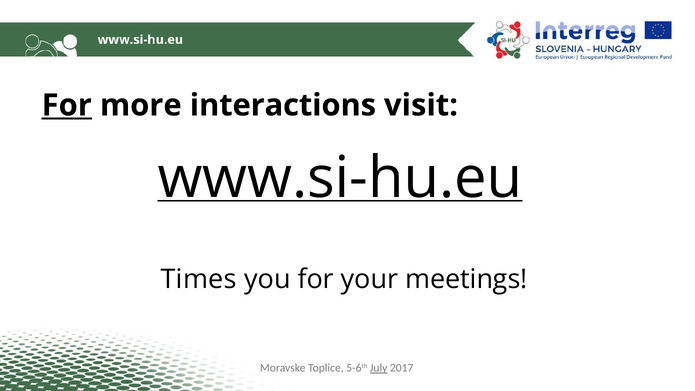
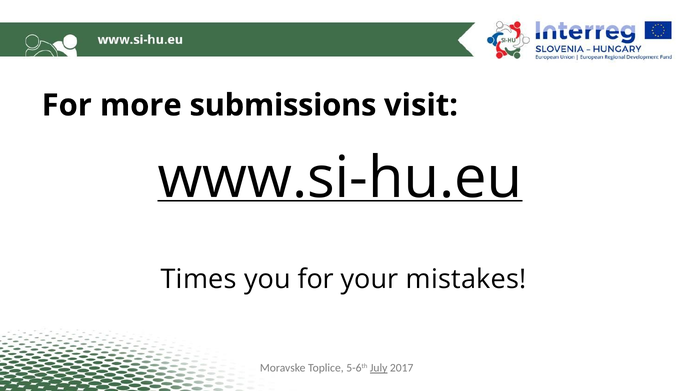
For at (67, 105) underline: present -> none
interactions: interactions -> submissions
meetings: meetings -> mistakes
